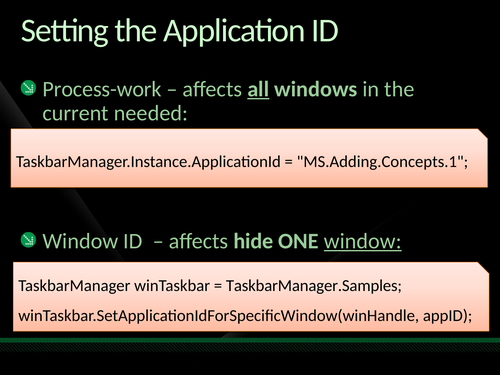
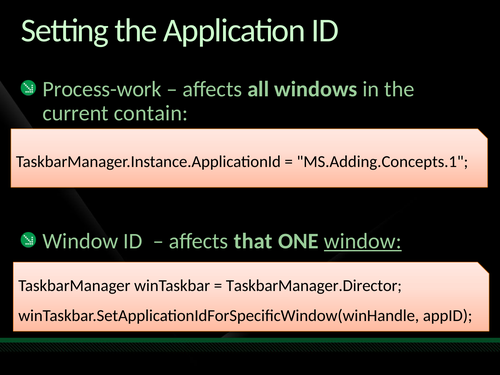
all underline: present -> none
needed: needed -> contain
hide: hide -> that
TaskbarManager.Samples: TaskbarManager.Samples -> TaskbarManager.Director
